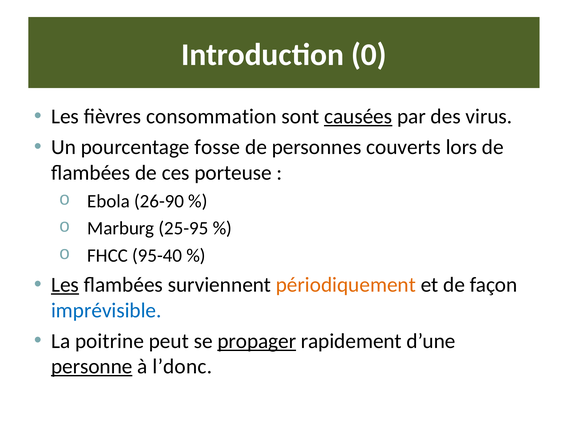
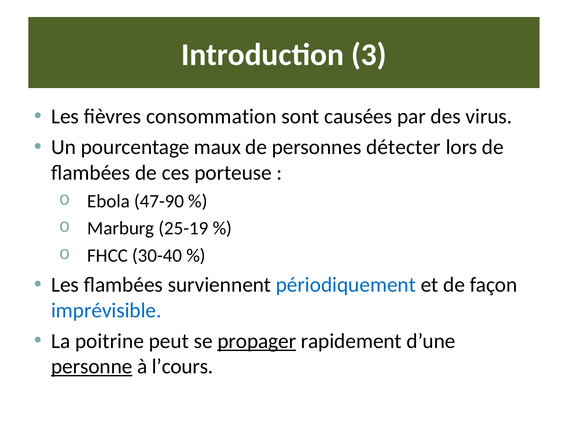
0: 0 -> 3
causées underline: present -> none
fosse: fosse -> maux
couverts: couverts -> détecter
26-90: 26-90 -> 47-90
25-95: 25-95 -> 25-19
95-40: 95-40 -> 30-40
Les at (65, 285) underline: present -> none
périodiquement colour: orange -> blue
l’donc: l’donc -> l’cours
